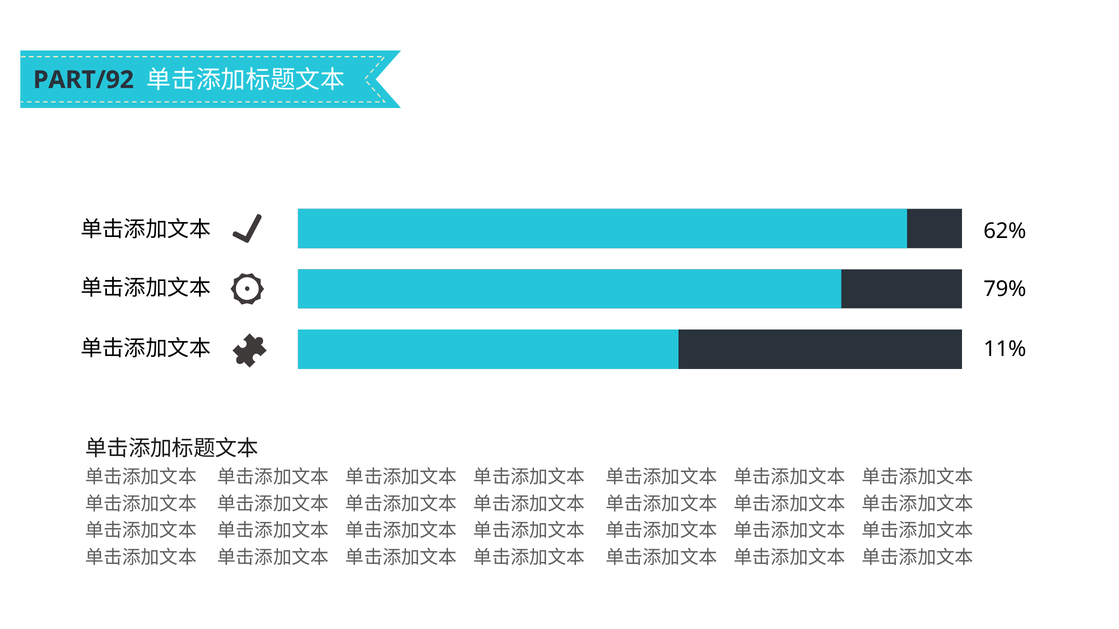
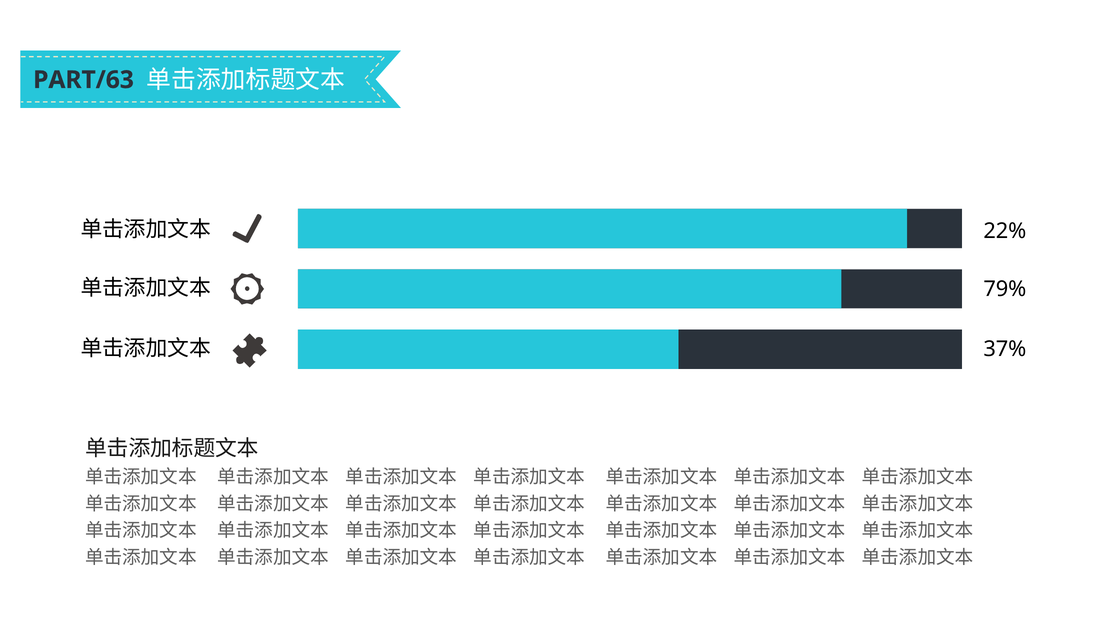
PART/92: PART/92 -> PART/63
62%: 62% -> 22%
11%: 11% -> 37%
